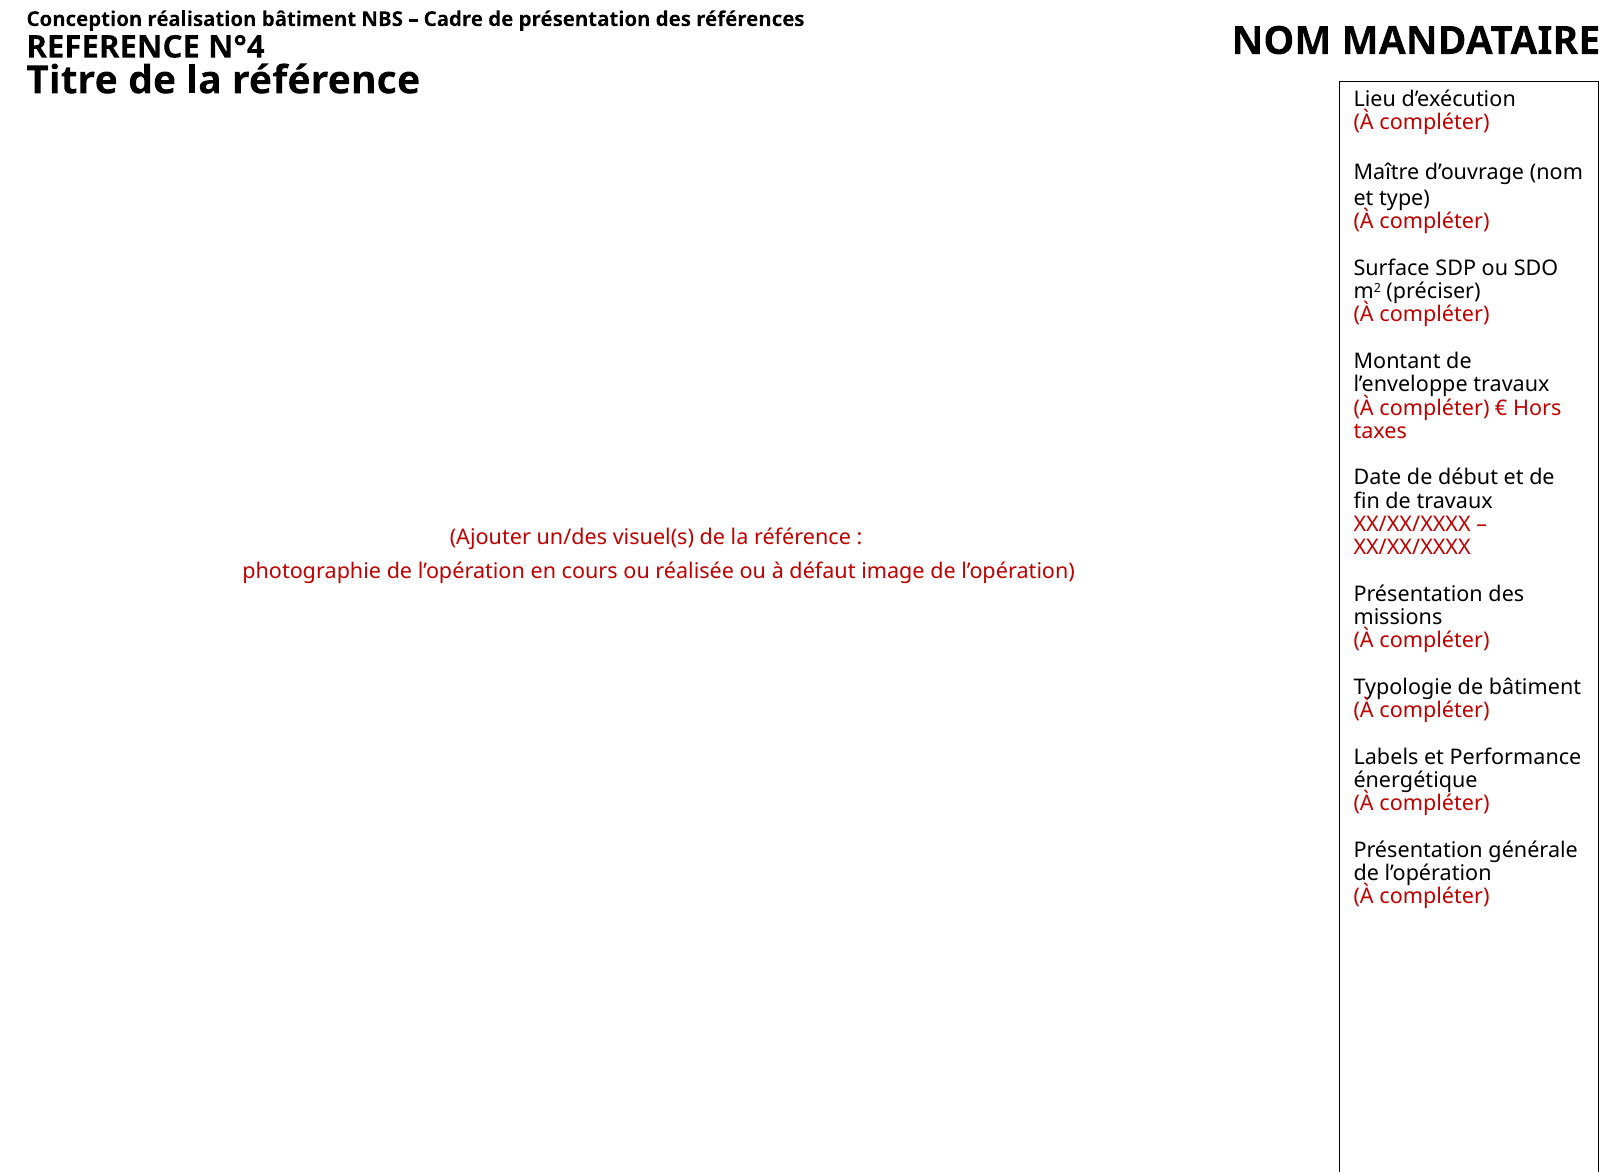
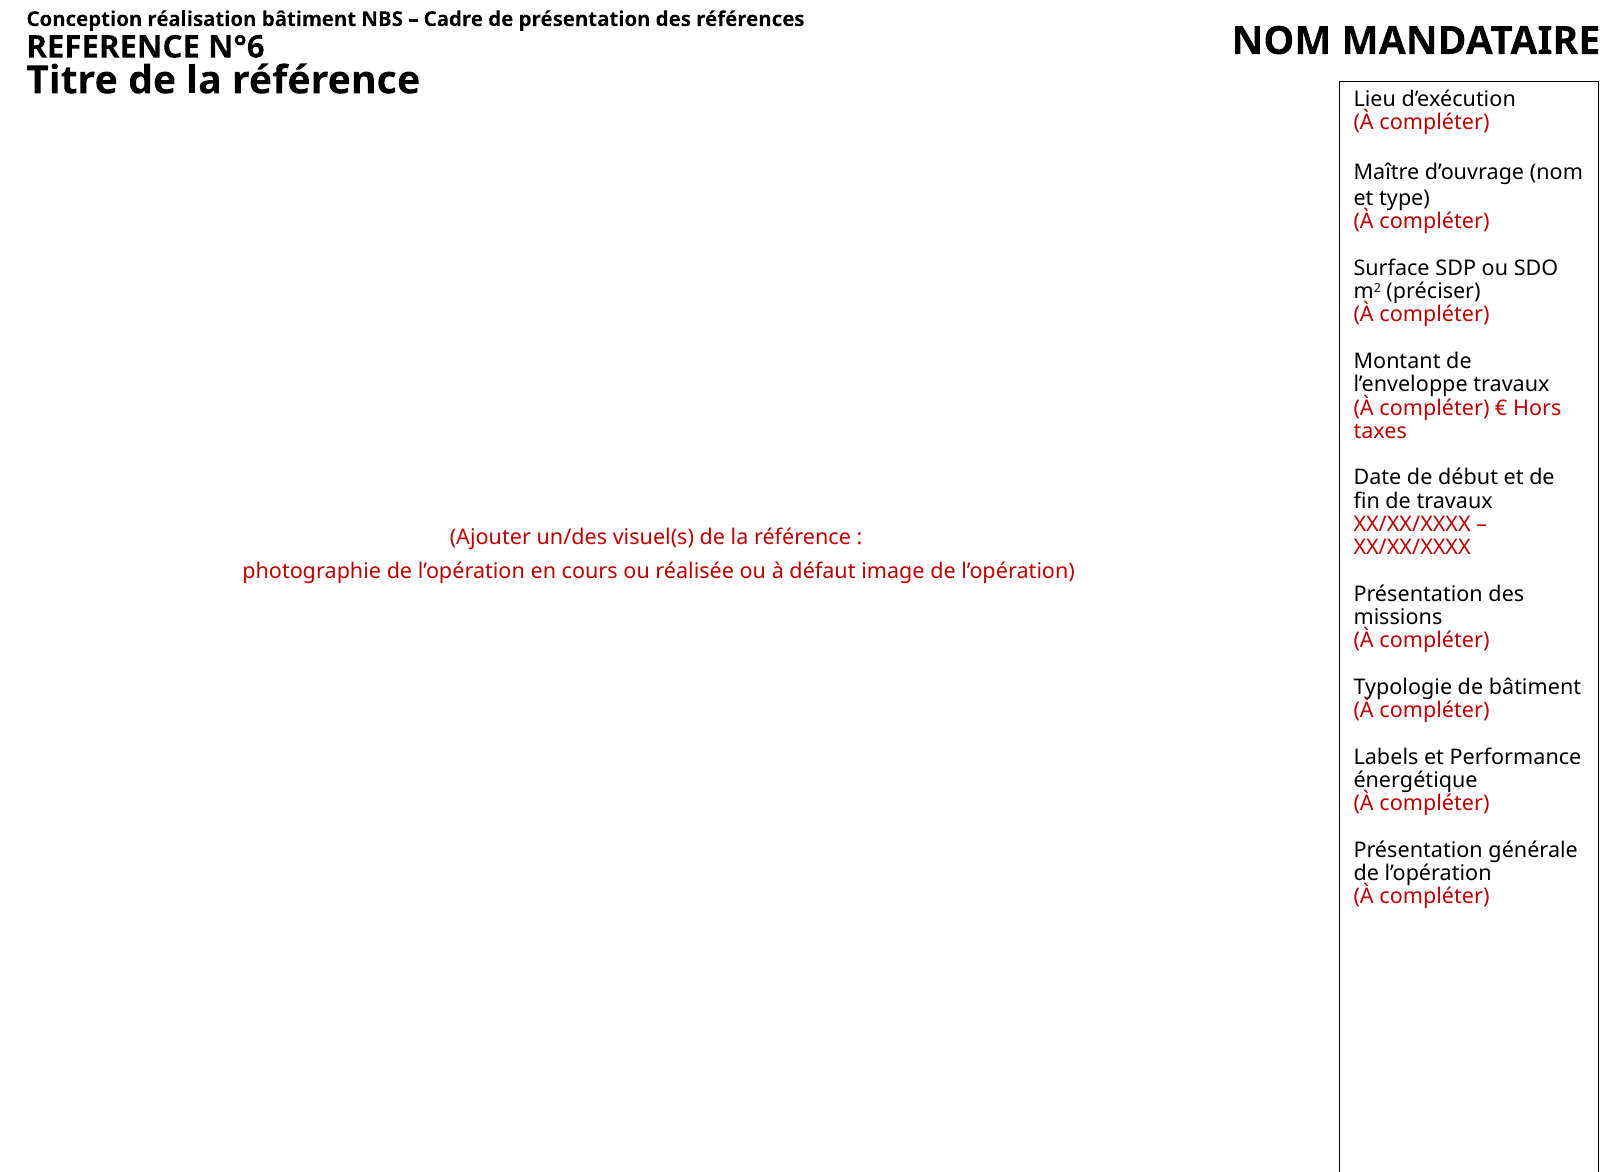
N°4: N°4 -> N°6
